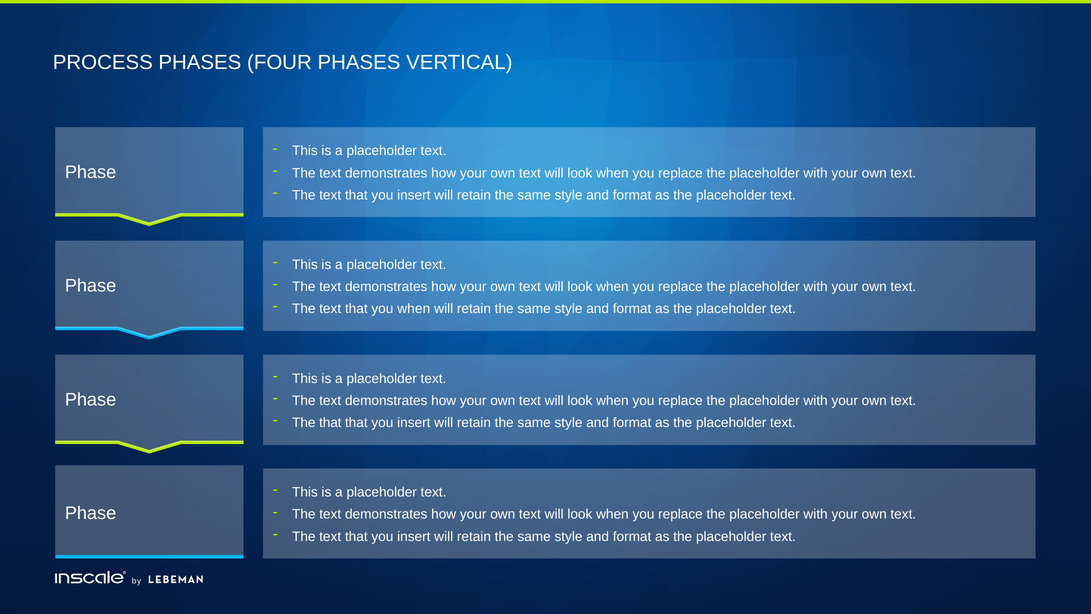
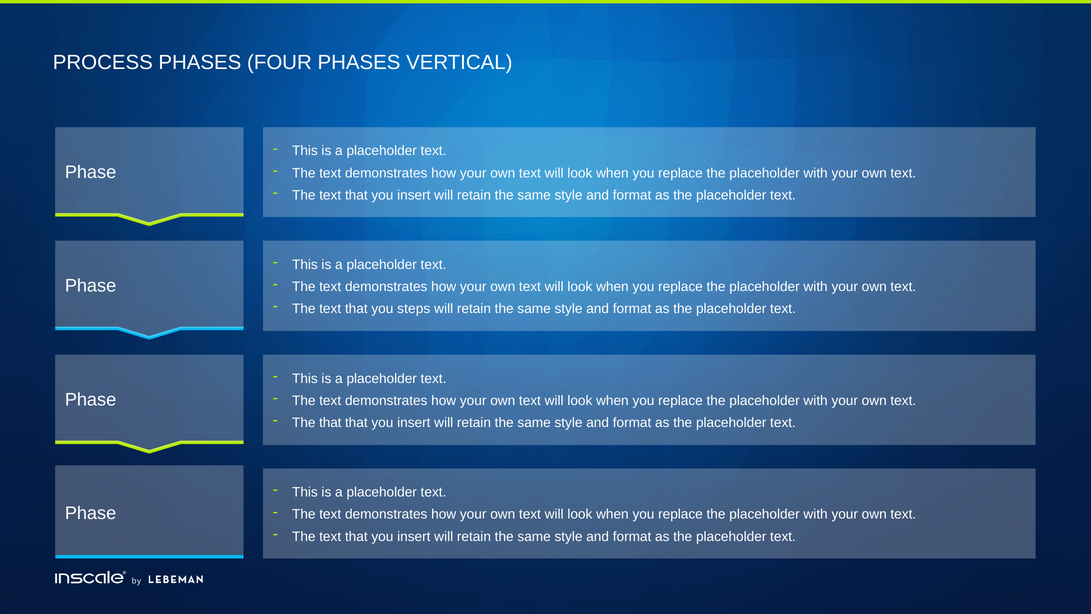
you when: when -> steps
